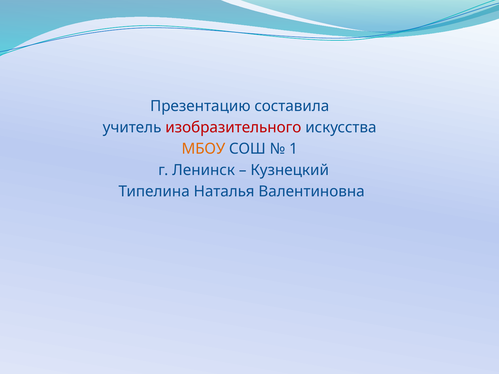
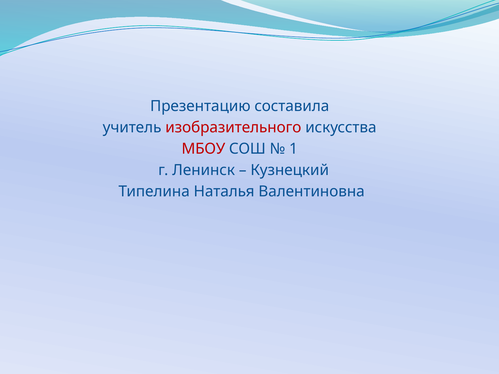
МБОУ colour: orange -> red
